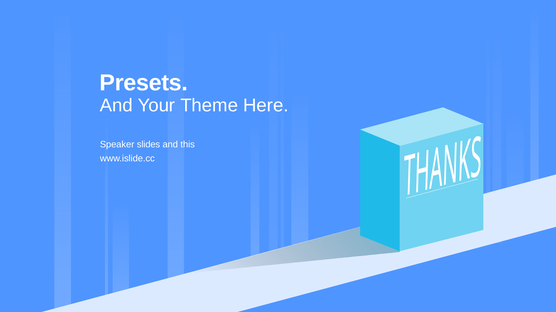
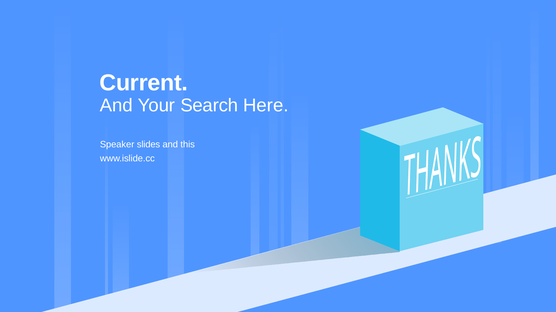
Presets: Presets -> Current
Theme: Theme -> Search
